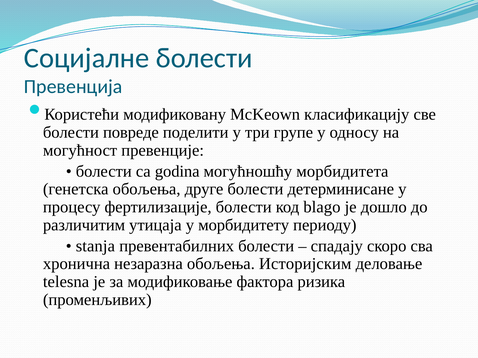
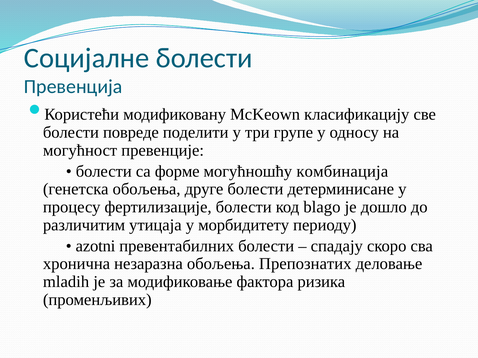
godina: godina -> форме
морбидитета: морбидитета -> комбинација
stanja: stanja -> azotni
Историјским: Историјским -> Препознатих
telesna: telesna -> mladih
